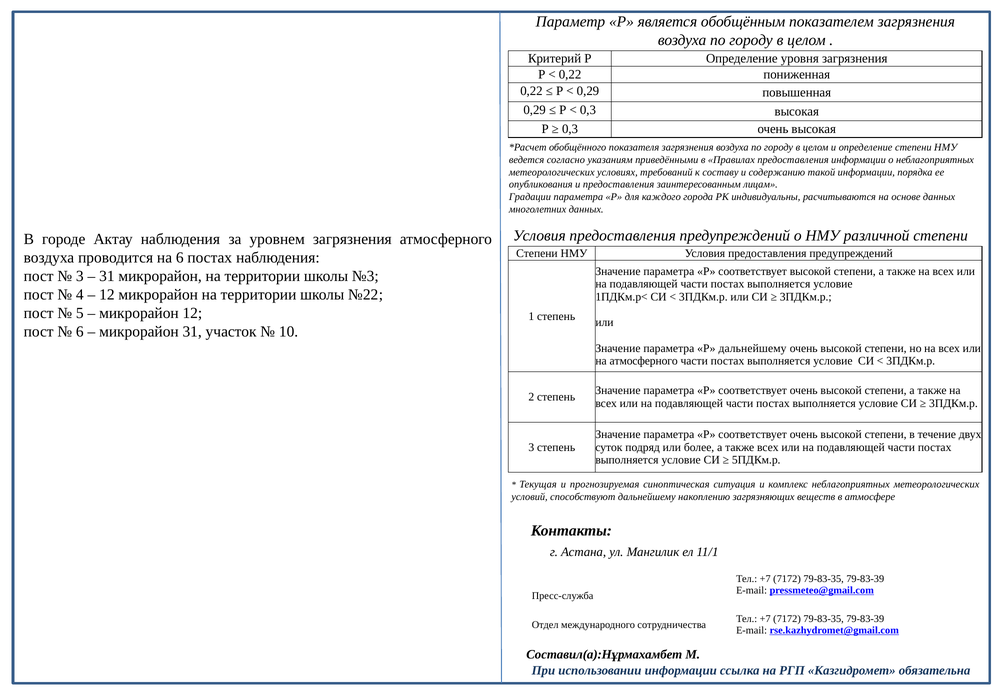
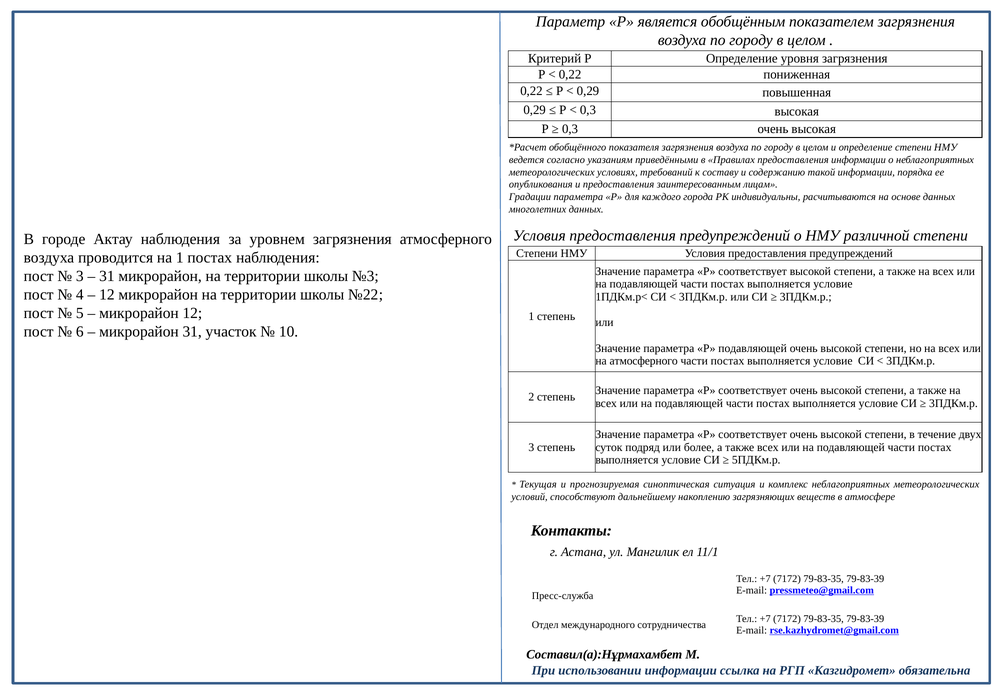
на 6: 6 -> 1
Р дальнейшему: дальнейшему -> подавляющей
